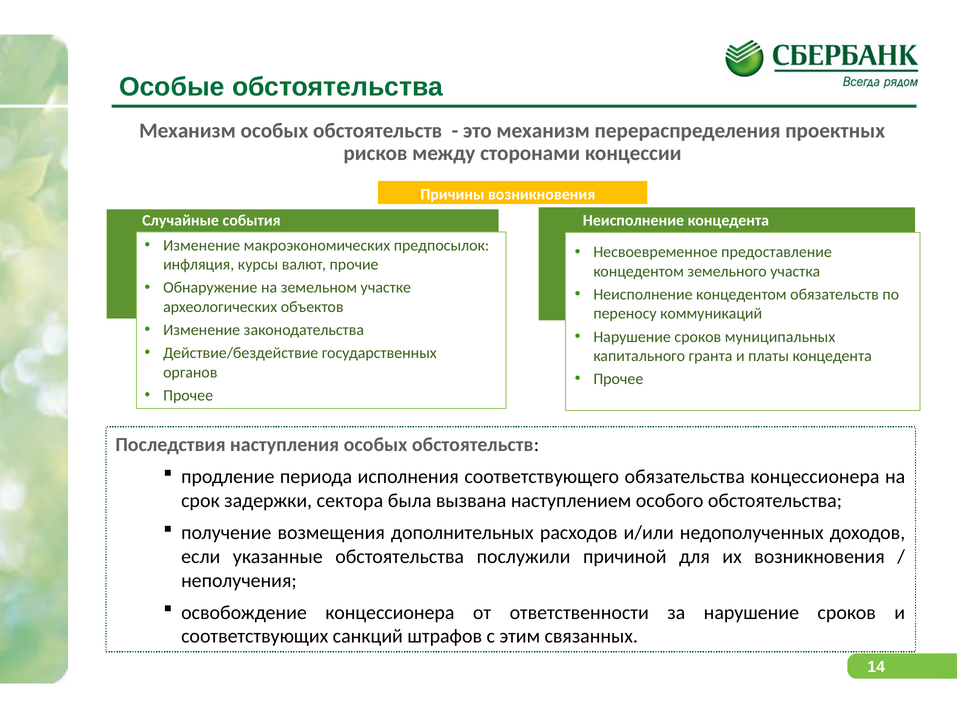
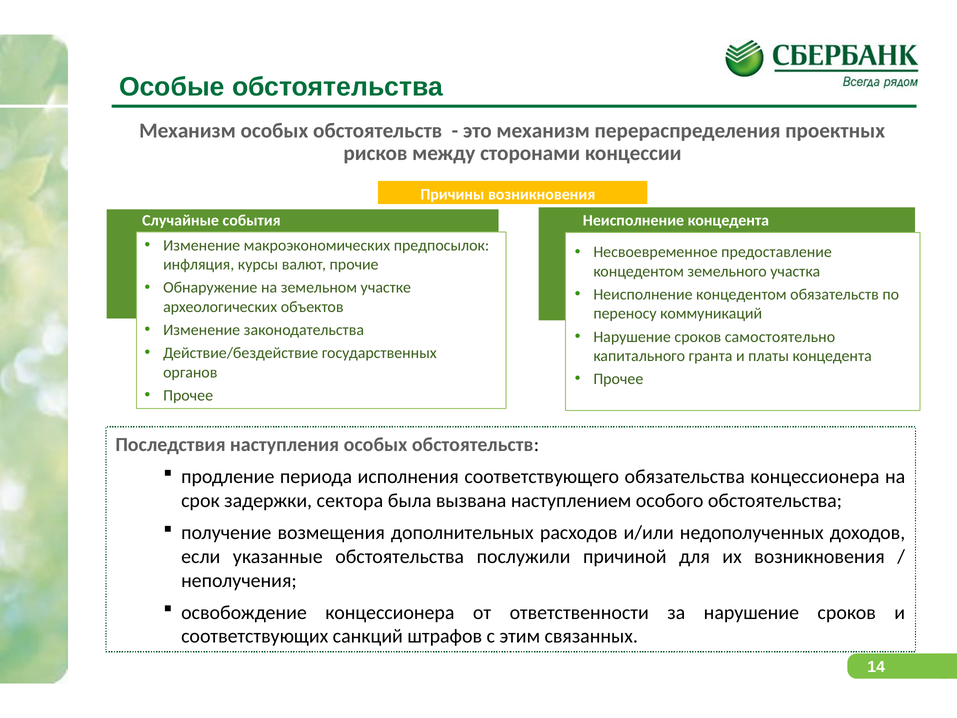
муниципальных: муниципальных -> самостоятельно
